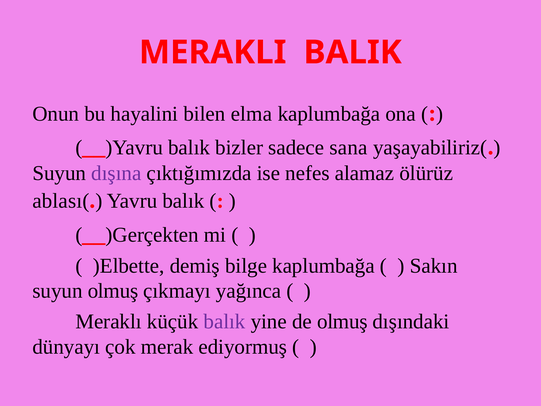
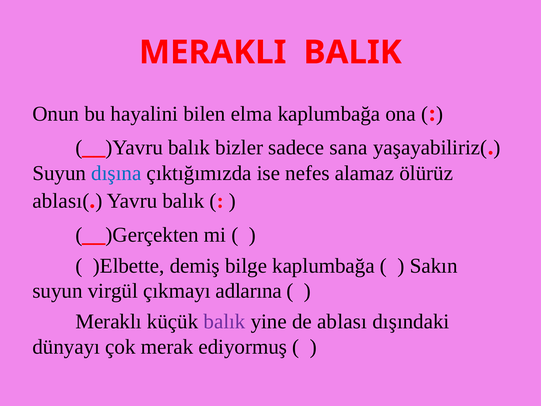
dışına colour: purple -> blue
suyun olmuş: olmuş -> virgül
yağınca: yağınca -> adlarına
de olmuş: olmuş -> ablası
